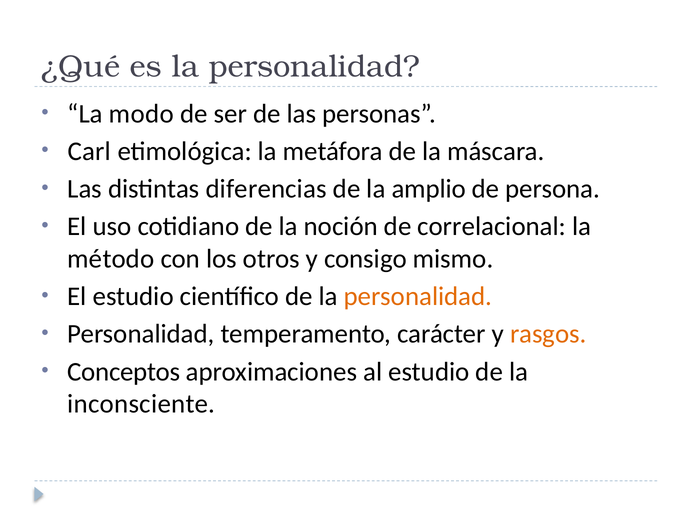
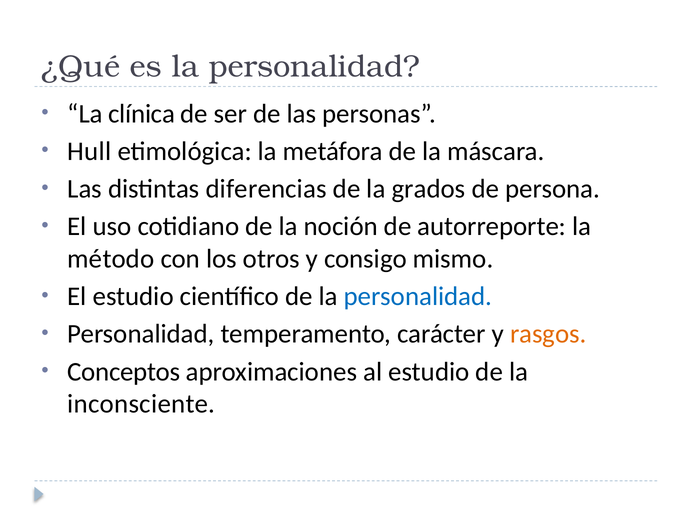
modo: modo -> clínica
Carl: Carl -> Hull
amplio: amplio -> grados
correlacional: correlacional -> autorreporte
personalidad at (418, 296) colour: orange -> blue
